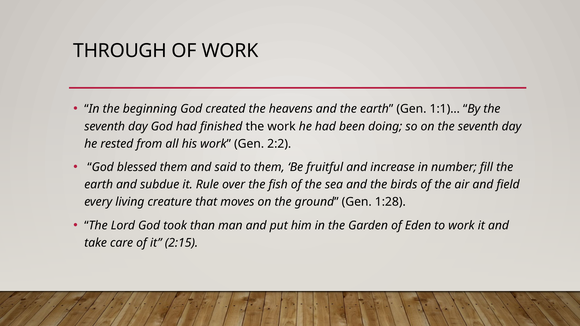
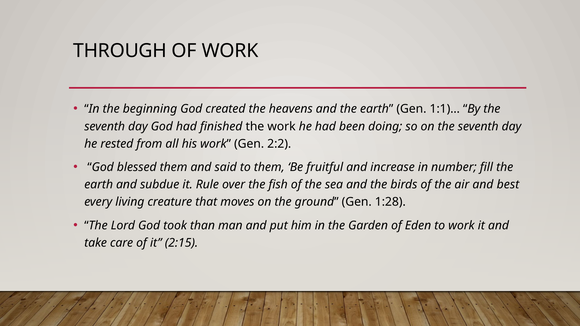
field: field -> best
